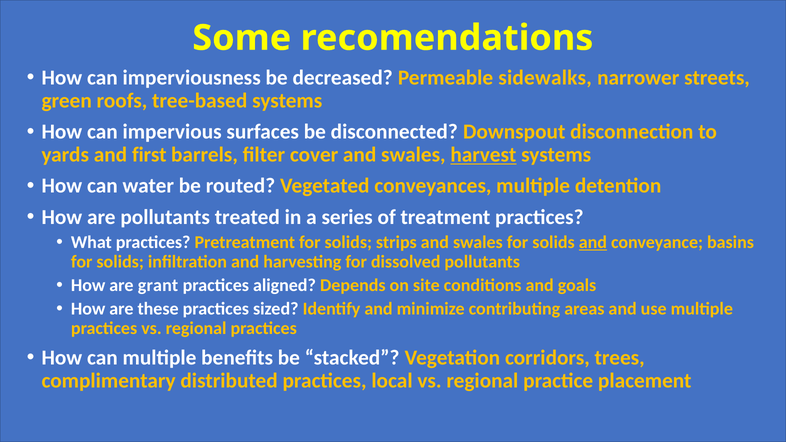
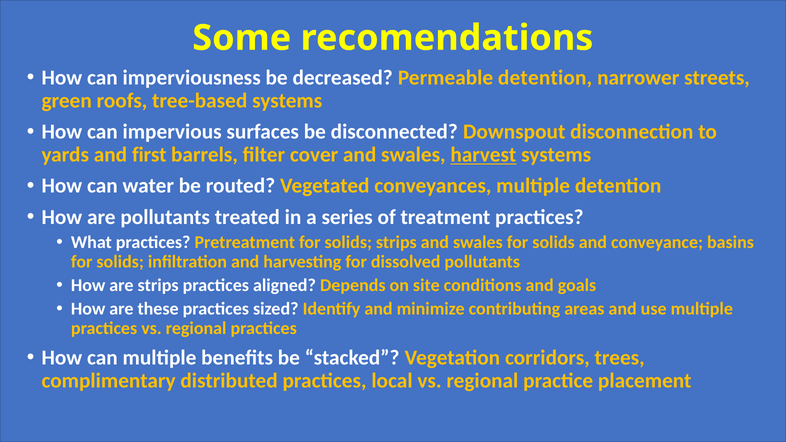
Permeable sidewalks: sidewalks -> detention
and at (593, 242) underline: present -> none
are grant: grant -> strips
